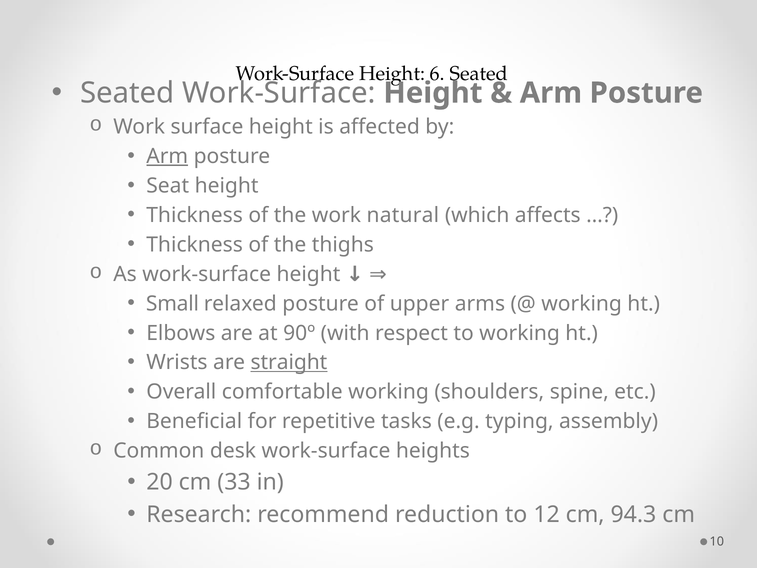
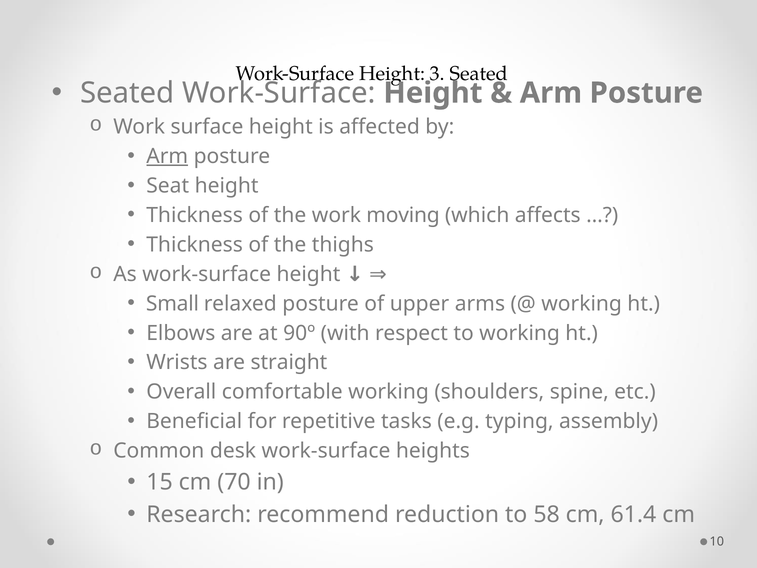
6: 6 -> 3
natural: natural -> moving
straight underline: present -> none
20: 20 -> 15
33: 33 -> 70
12: 12 -> 58
94.3: 94.3 -> 61.4
